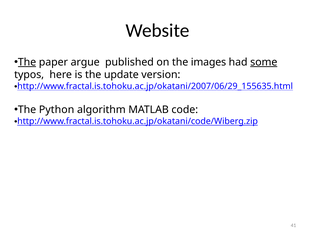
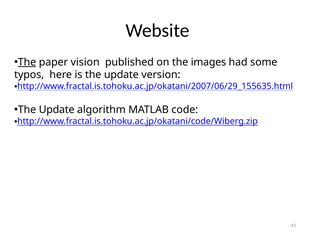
argue: argue -> vision
some underline: present -> none
Python at (57, 110): Python -> Update
